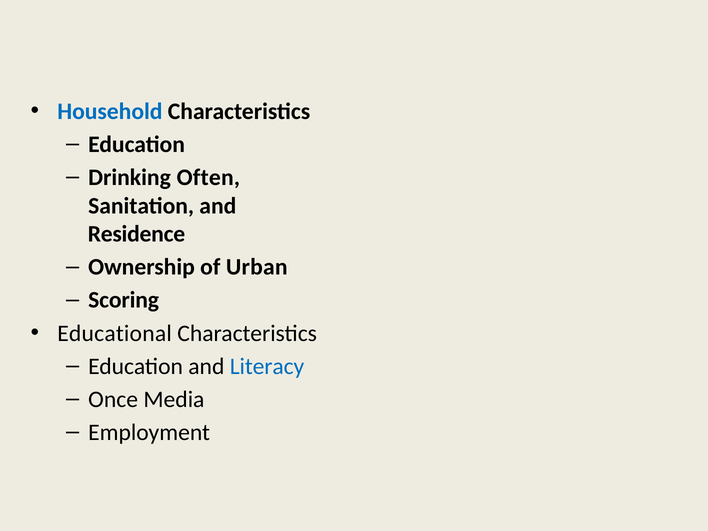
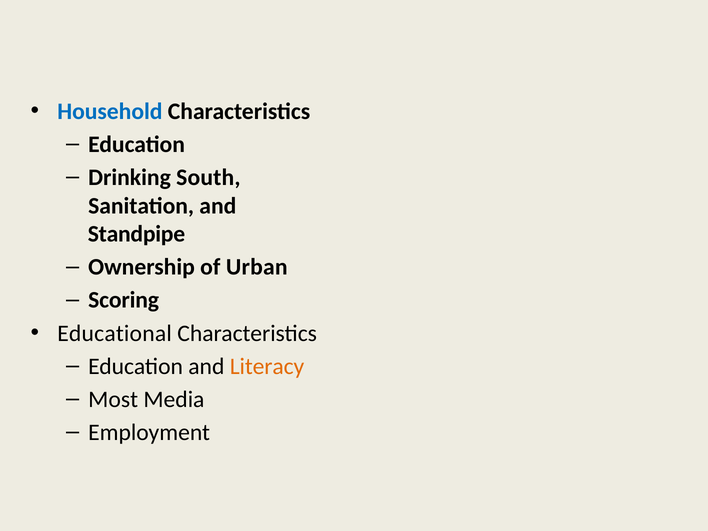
Often: Often -> South
Residence: Residence -> Standpipe
Literacy colour: blue -> orange
Once: Once -> Most
